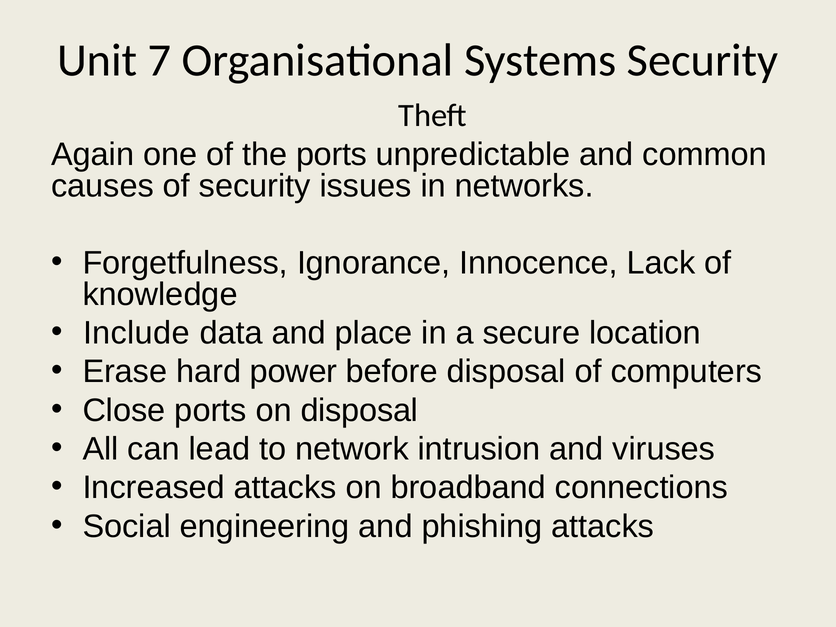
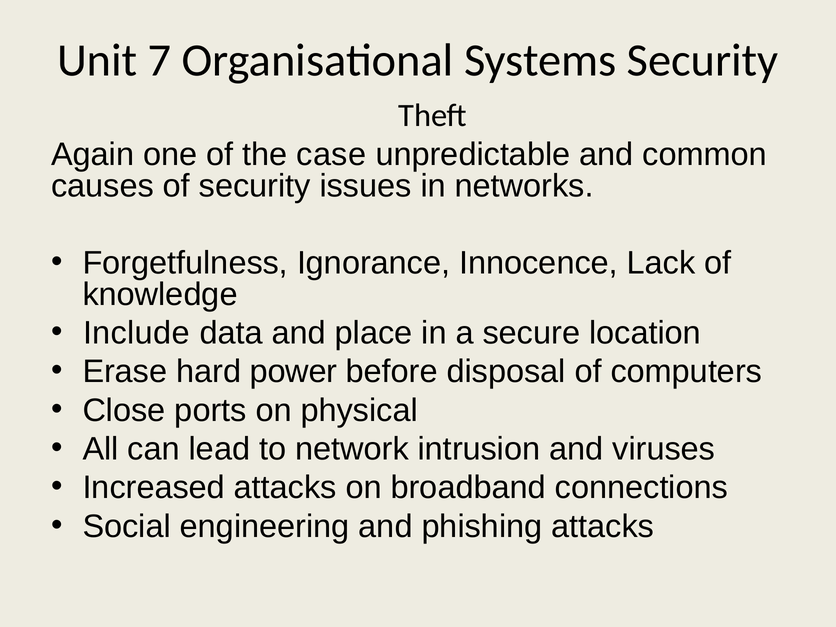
the ports: ports -> case
on disposal: disposal -> physical
